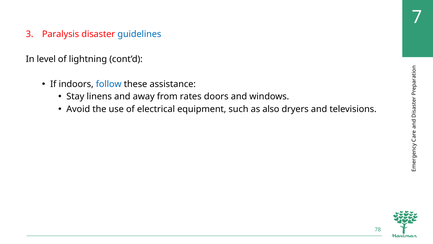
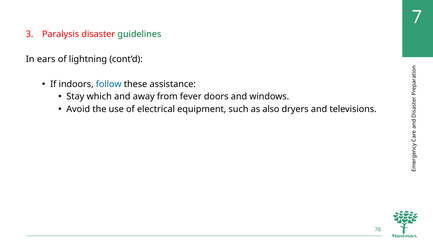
guidelines colour: blue -> green
level: level -> ears
linens: linens -> which
rates: rates -> fever
